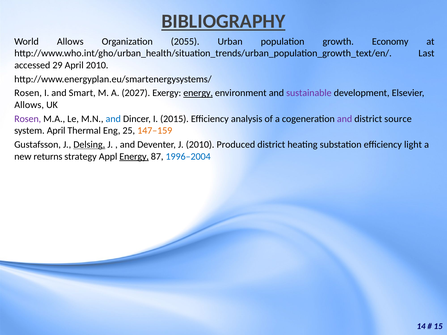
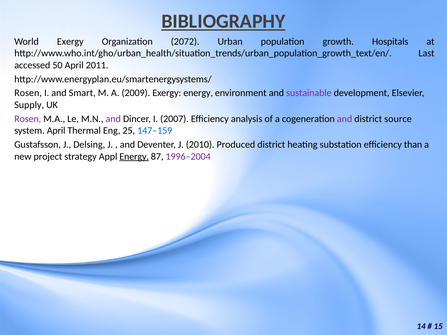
World Allows: Allows -> Exergy
2055: 2055 -> 2072
Economy: Economy -> Hospitals
29: 29 -> 50
April 2010: 2010 -> 2011
2027: 2027 -> 2009
energy at (198, 93) underline: present -> none
Allows at (29, 105): Allows -> Supply
and at (113, 119) colour: blue -> purple
2015: 2015 -> 2007
147–159 colour: orange -> blue
Delsing underline: present -> none
light: light -> than
returns: returns -> project
1996–2004 colour: blue -> purple
